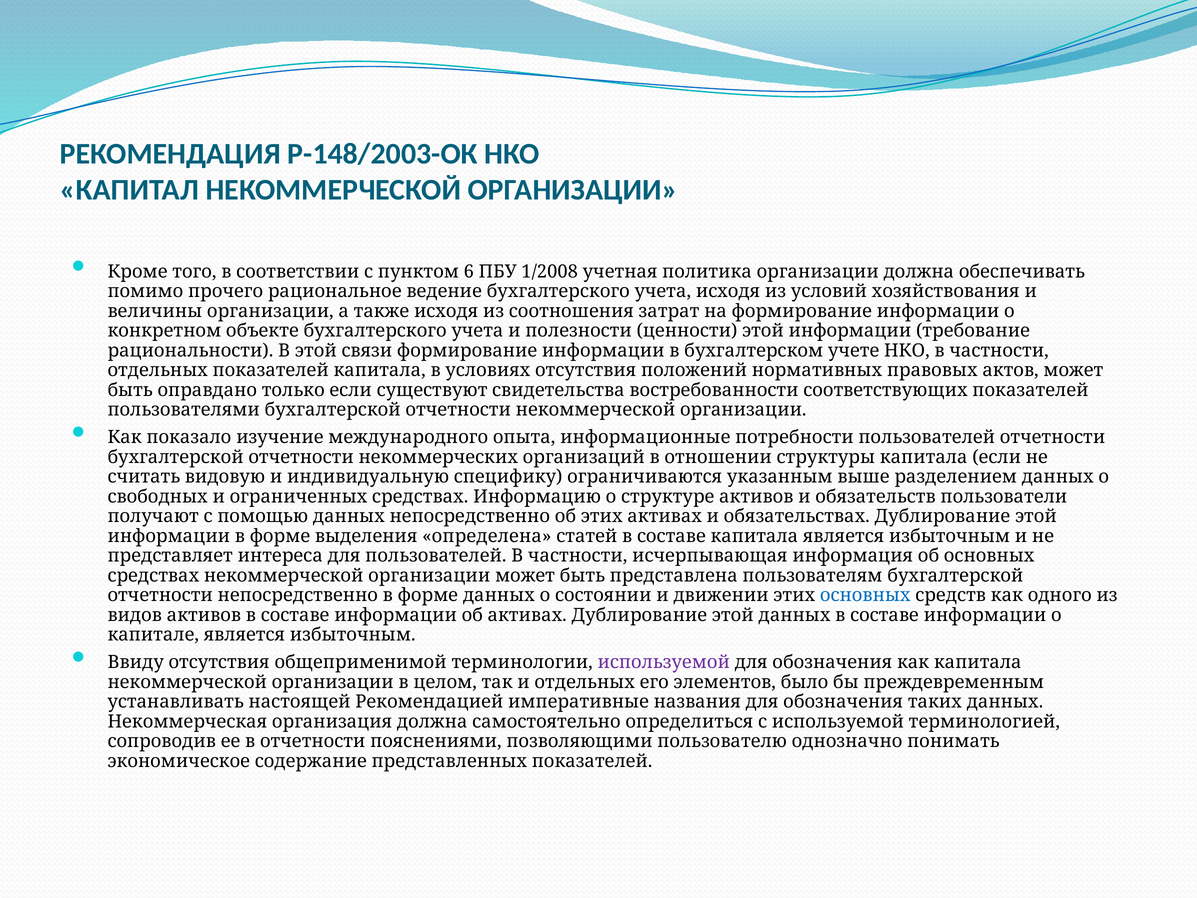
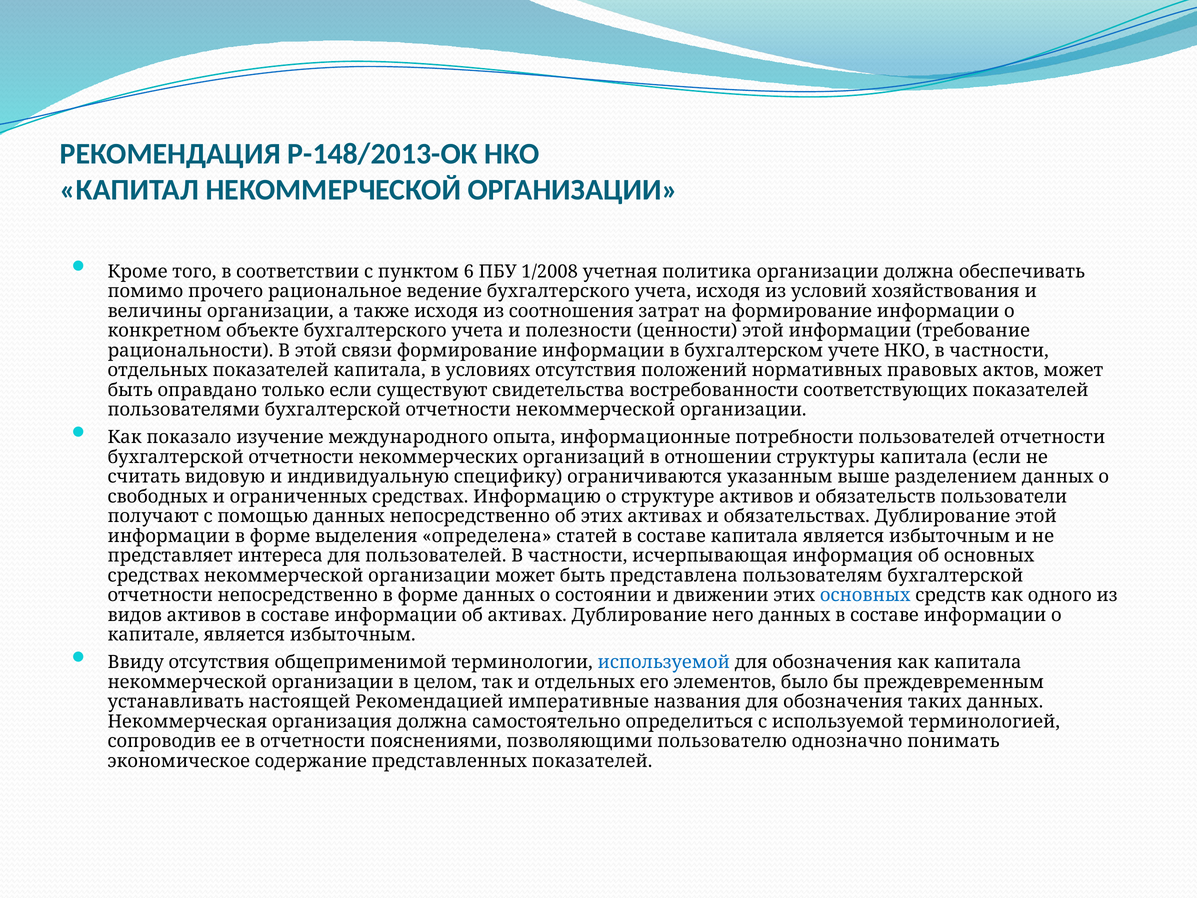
Р-148/2003-ОК: Р-148/2003-ОК -> Р-148/2013-ОК
активах Дублирование этой: этой -> него
используемой at (664, 662) colour: purple -> blue
